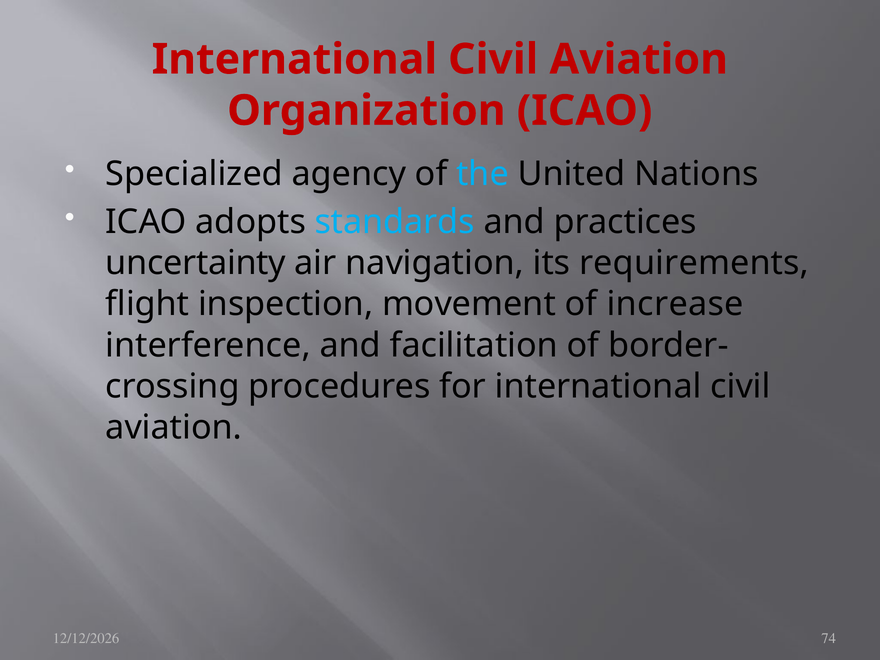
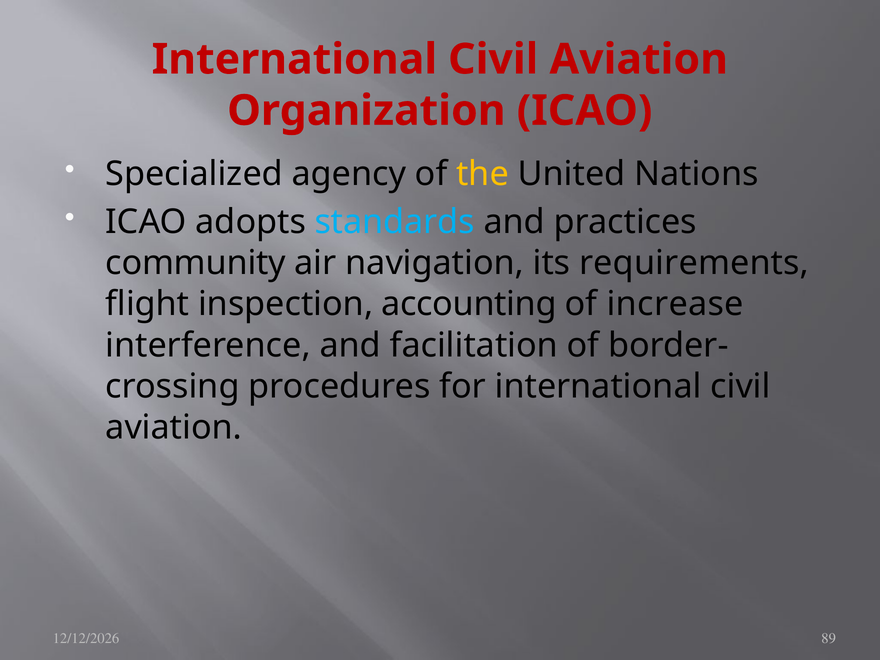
the colour: light blue -> yellow
uncertainty: uncertainty -> community
movement: movement -> accounting
74: 74 -> 89
